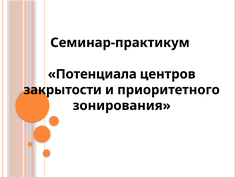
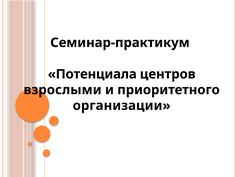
закрытости: закрытости -> взрослыми
зонирования: зонирования -> организации
